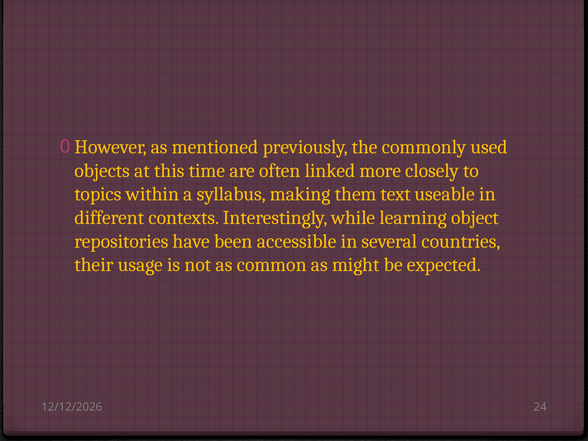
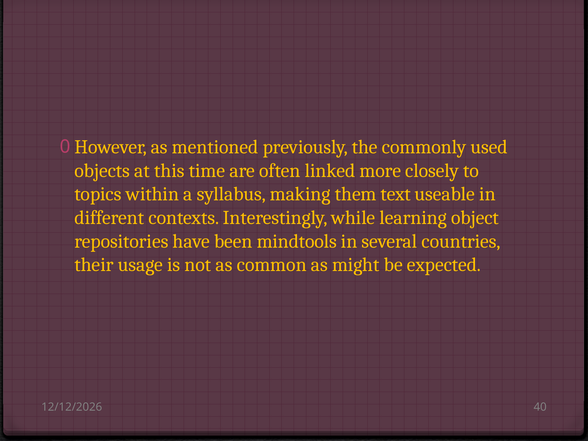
accessible: accessible -> mindtools
24: 24 -> 40
